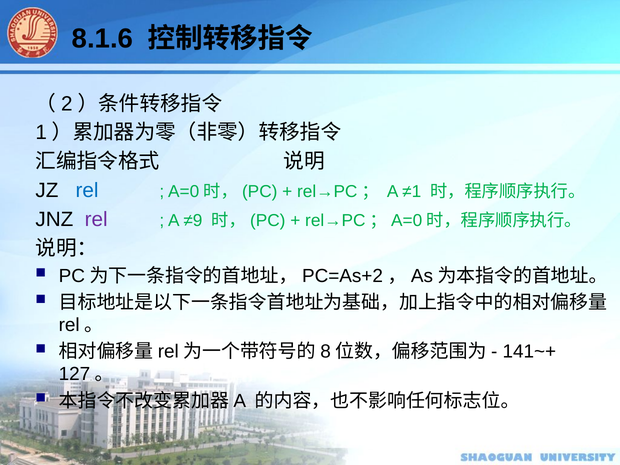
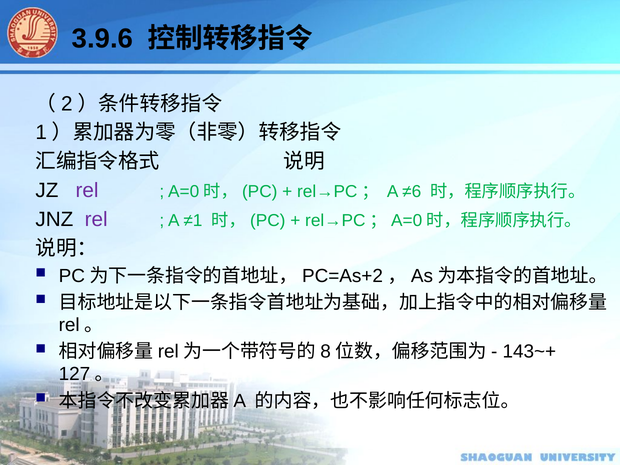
8.1.6: 8.1.6 -> 3.9.6
rel at (87, 191) colour: blue -> purple
≠1: ≠1 -> ≠6
≠9: ≠9 -> ≠1
141~+: 141~+ -> 143~+
